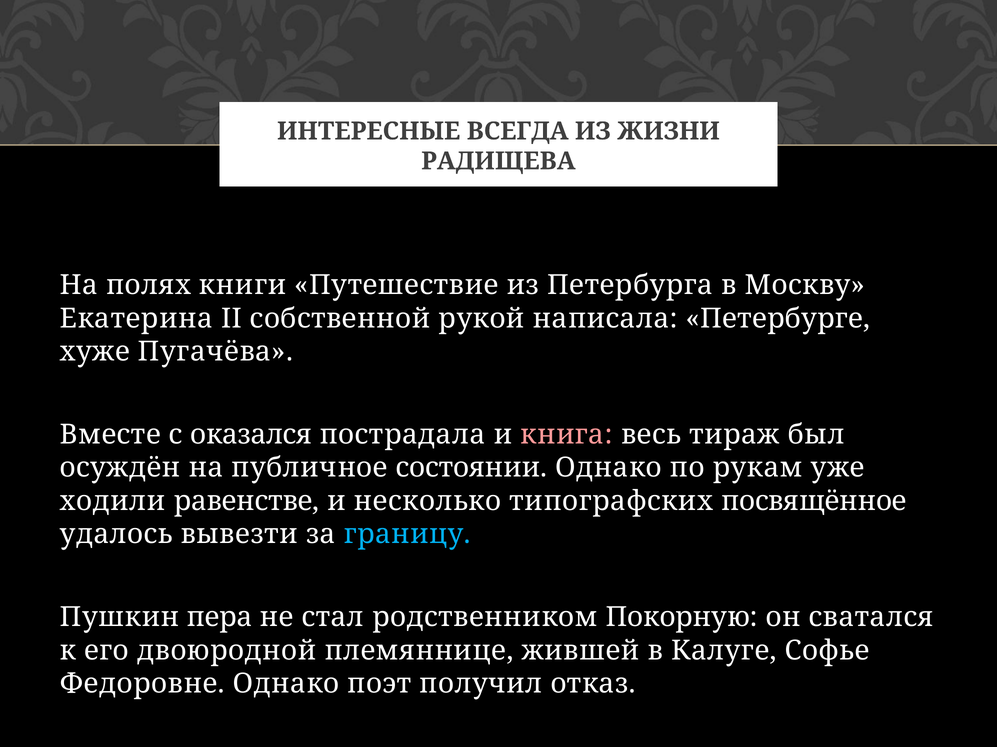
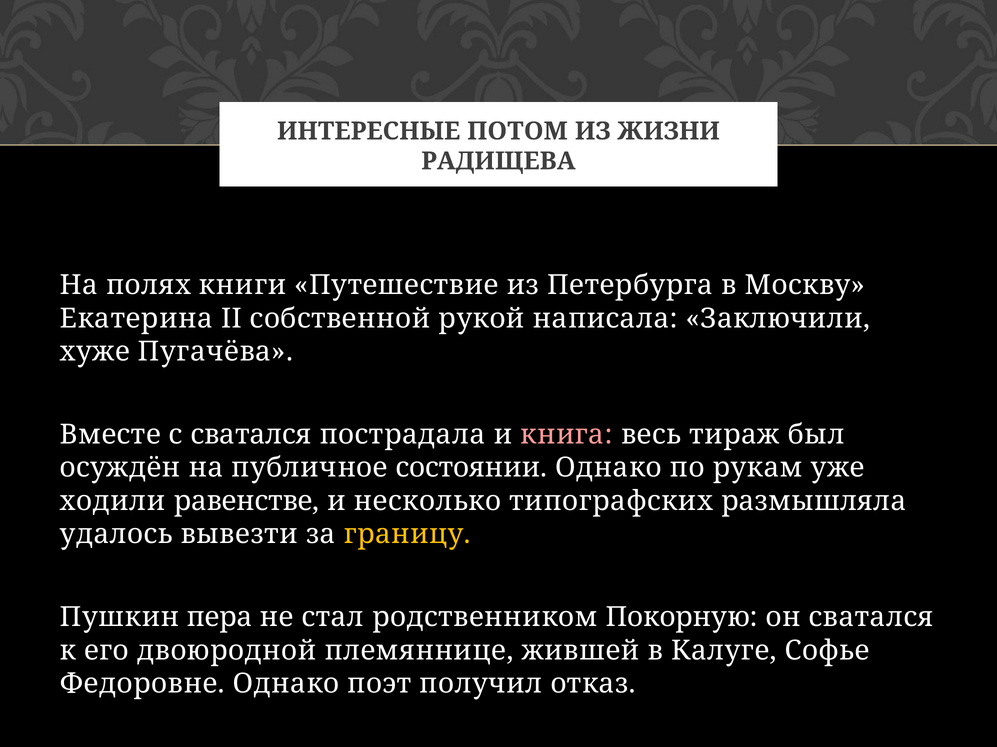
ВСЕГДА: ВСЕГДА -> ПОТОМ
Петербурге: Петербурге -> Заключили
с оказался: оказался -> сватался
посвящённое: посвящённое -> размышляла
границу colour: light blue -> yellow
